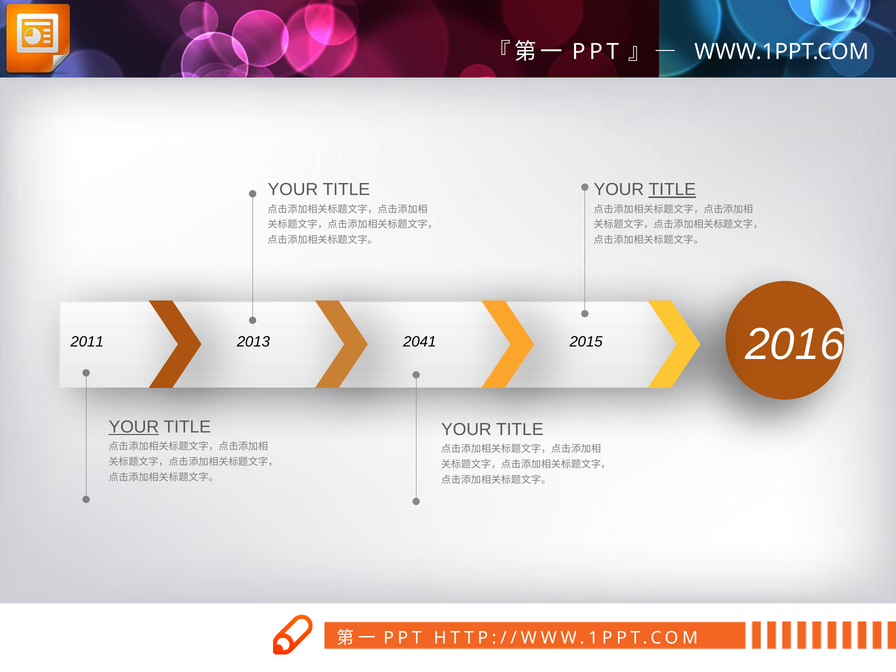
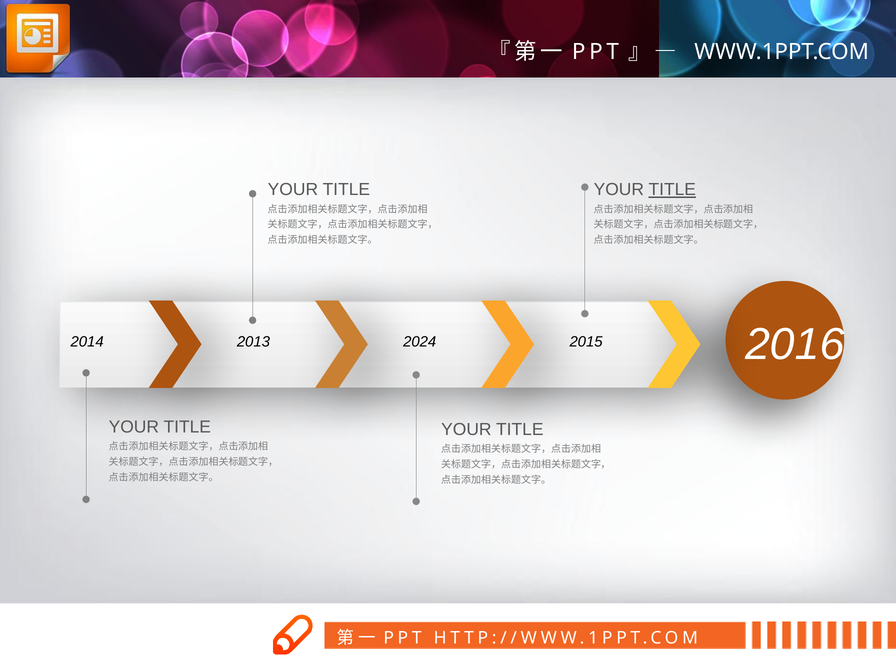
2011: 2011 -> 2014
2041: 2041 -> 2024
YOUR at (134, 427) underline: present -> none
